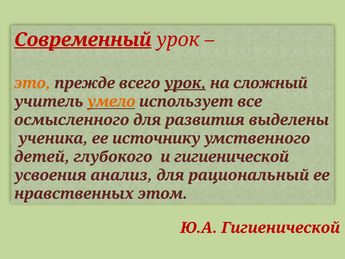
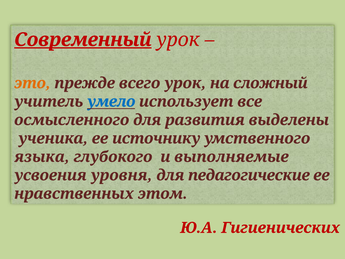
урок at (185, 83) underline: present -> none
умело colour: orange -> blue
детей: детей -> языка
и гигиенической: гигиенической -> выполняемые
анализ: анализ -> уровня
рациональный: рациональный -> педагогические
Ю.А Гигиенической: Гигиенической -> Гигиенических
